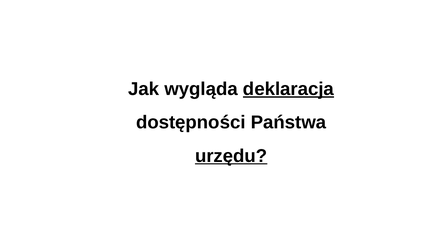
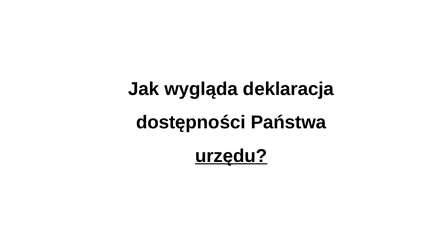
deklaracja underline: present -> none
